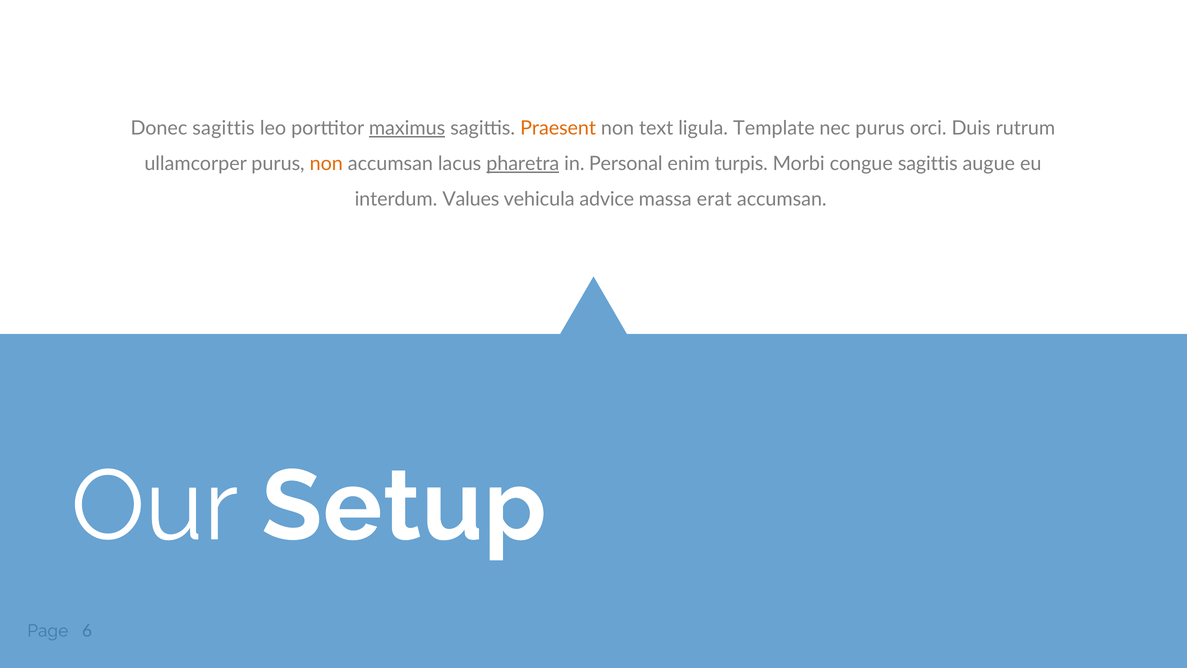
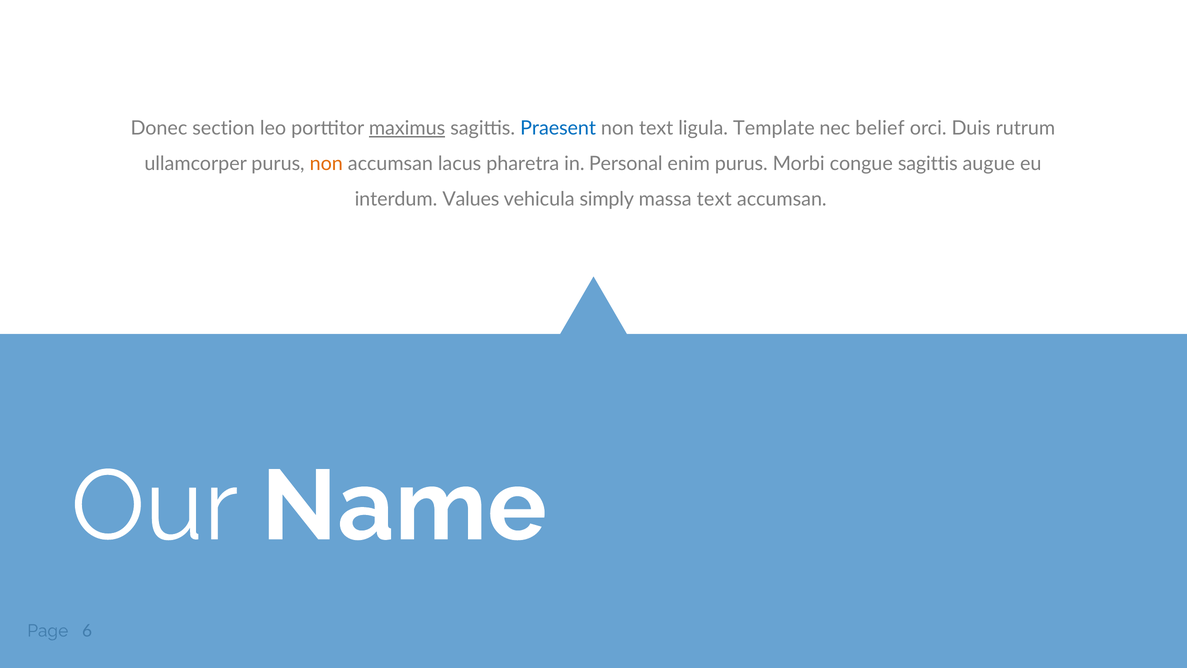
Donec sagittis: sagittis -> section
Praesent colour: orange -> blue
nec purus: purus -> belief
pharetra underline: present -> none
enim turpis: turpis -> purus
advice: advice -> simply
massa erat: erat -> text
Setup: Setup -> Name
